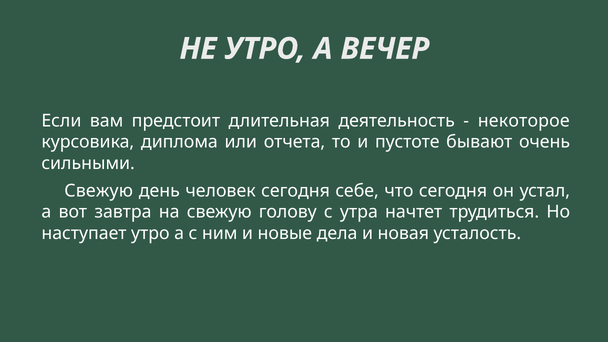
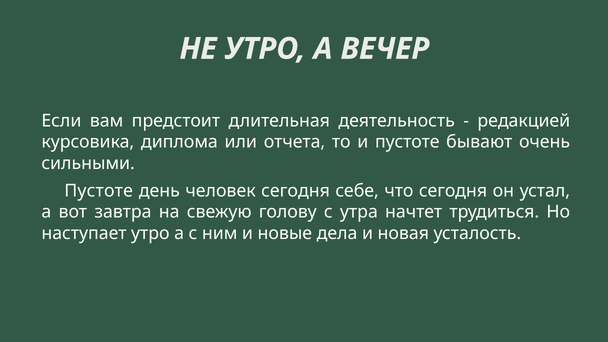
некоторое: некоторое -> редакцией
Свежую at (99, 191): Свежую -> Пустоте
